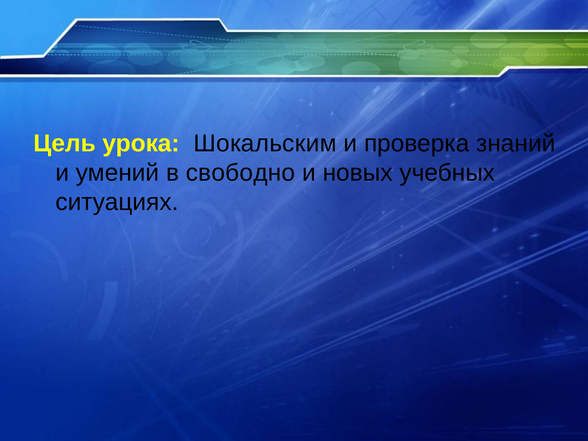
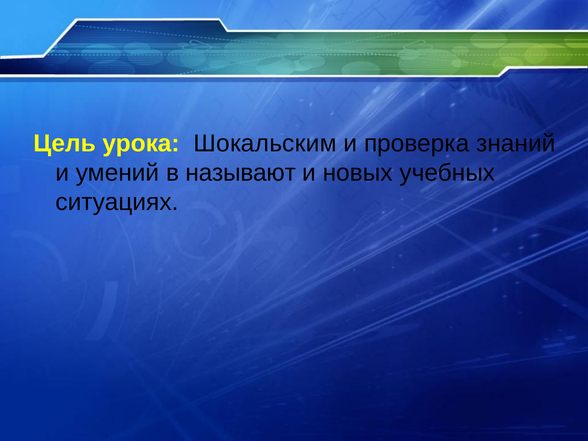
свободно: свободно -> называют
